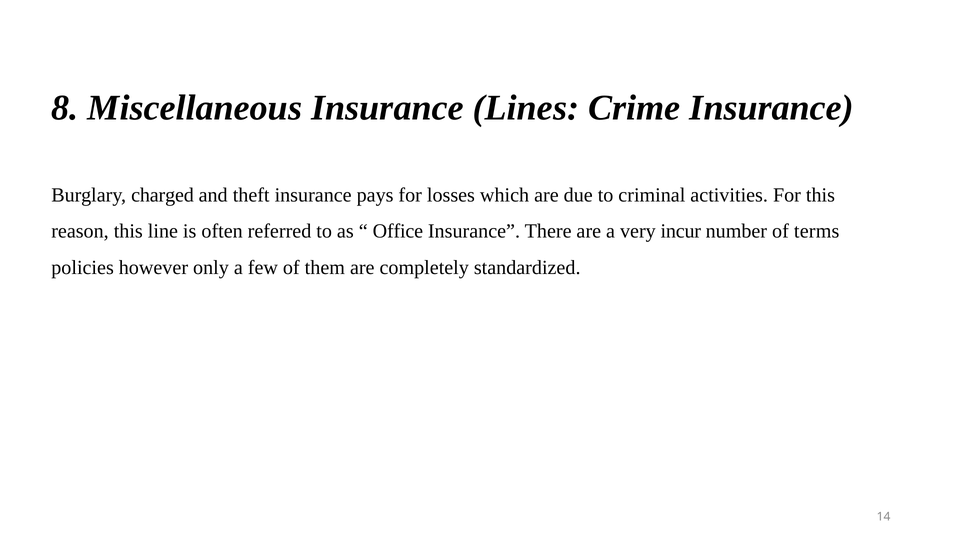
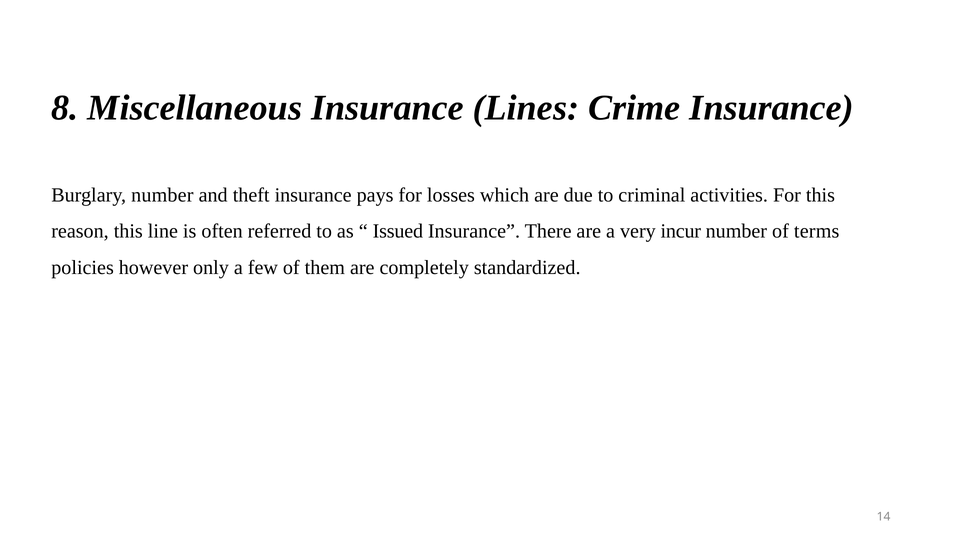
Burglary charged: charged -> number
Office: Office -> Issued
